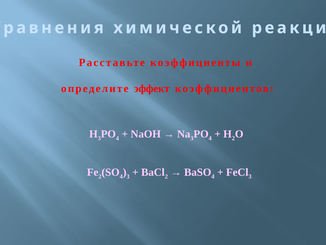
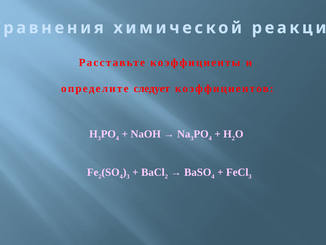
эффект: эффект -> следует
